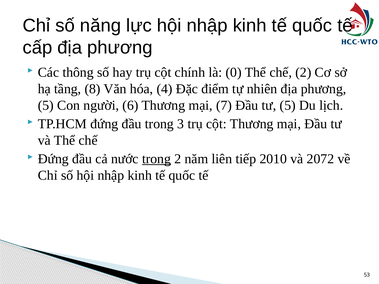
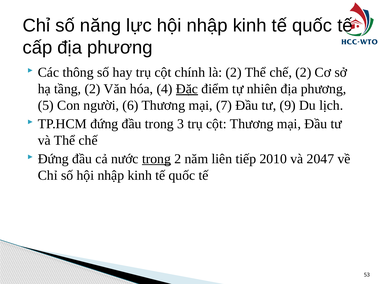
là 0: 0 -> 2
tầng 8: 8 -> 2
Đặc underline: none -> present
tư 5: 5 -> 9
2072: 2072 -> 2047
